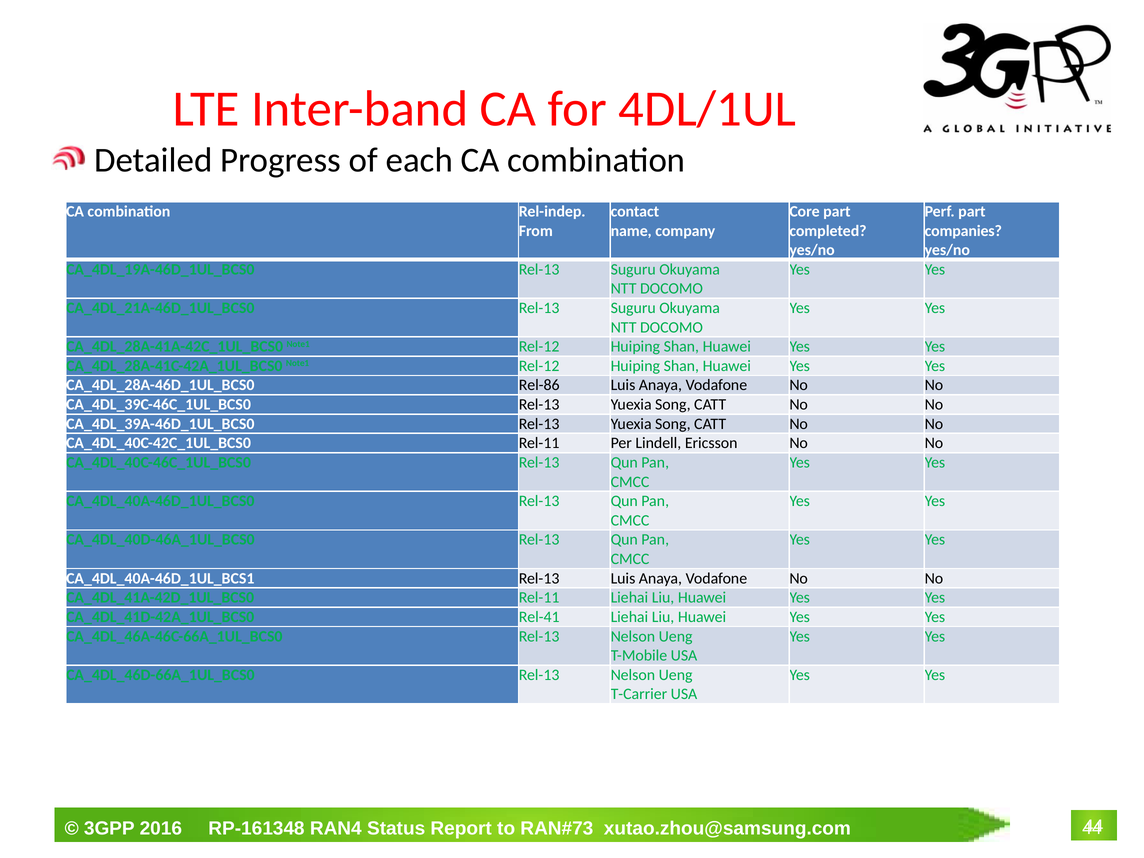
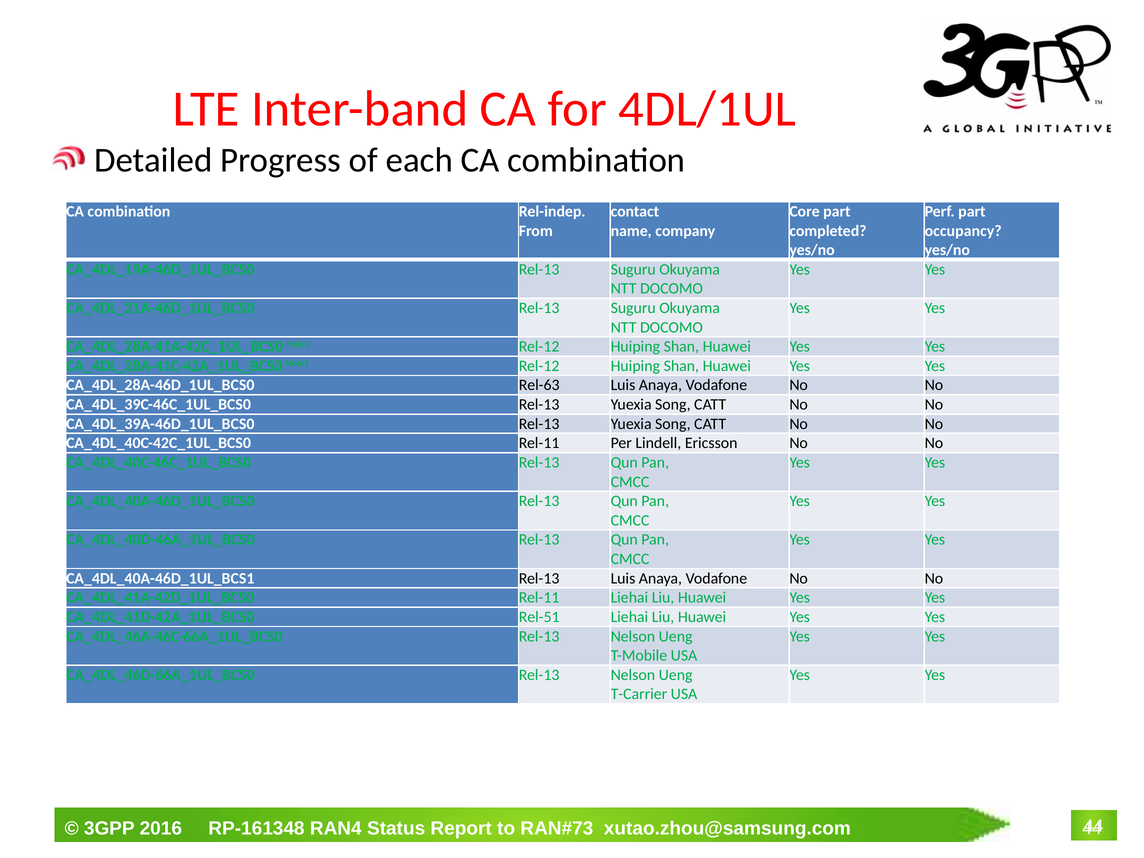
companies: companies -> occupancy
Rel-86: Rel-86 -> Rel-63
Rel-41: Rel-41 -> Rel-51
